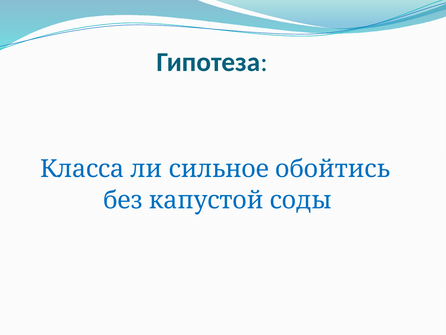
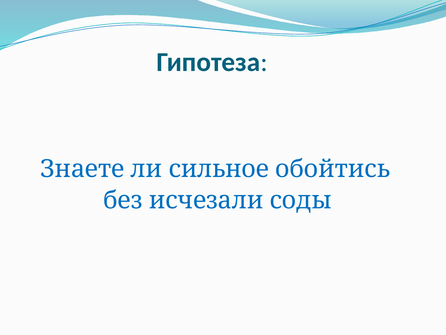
Класса: Класса -> Знаете
капустой: капустой -> исчезали
